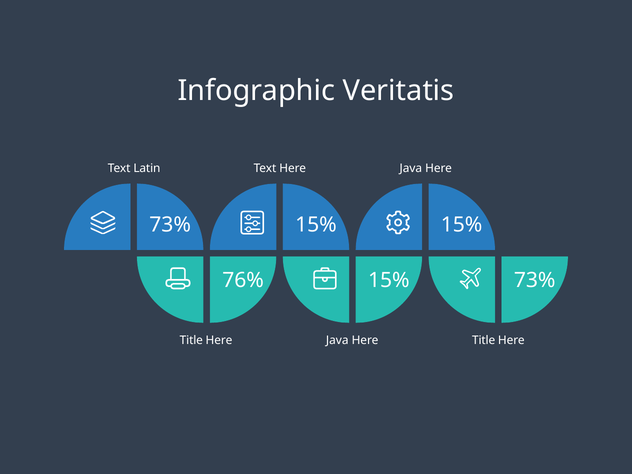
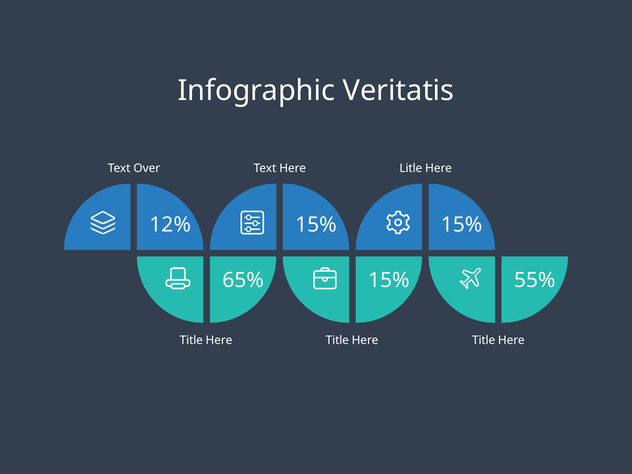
Latin: Latin -> Over
Text Here Java: Java -> Litle
73% at (170, 225): 73% -> 12%
76%: 76% -> 65%
73% at (535, 280): 73% -> 55%
Java at (337, 340): Java -> Title
